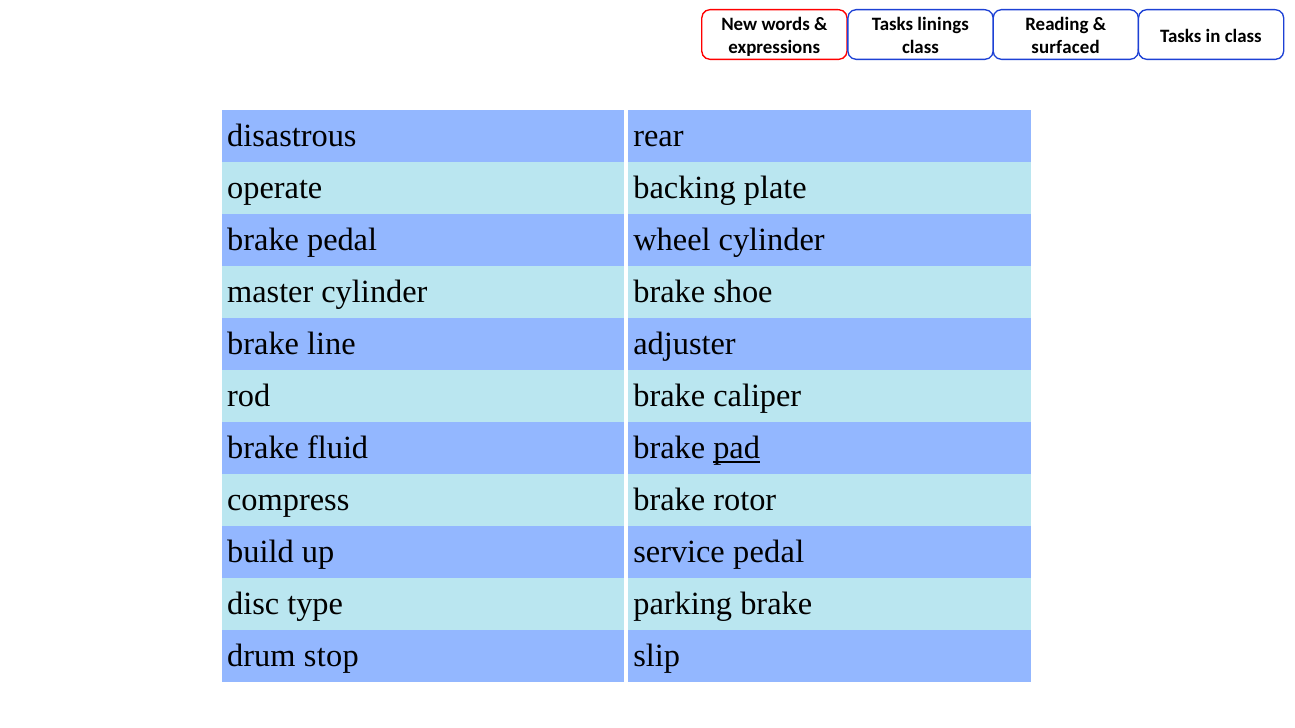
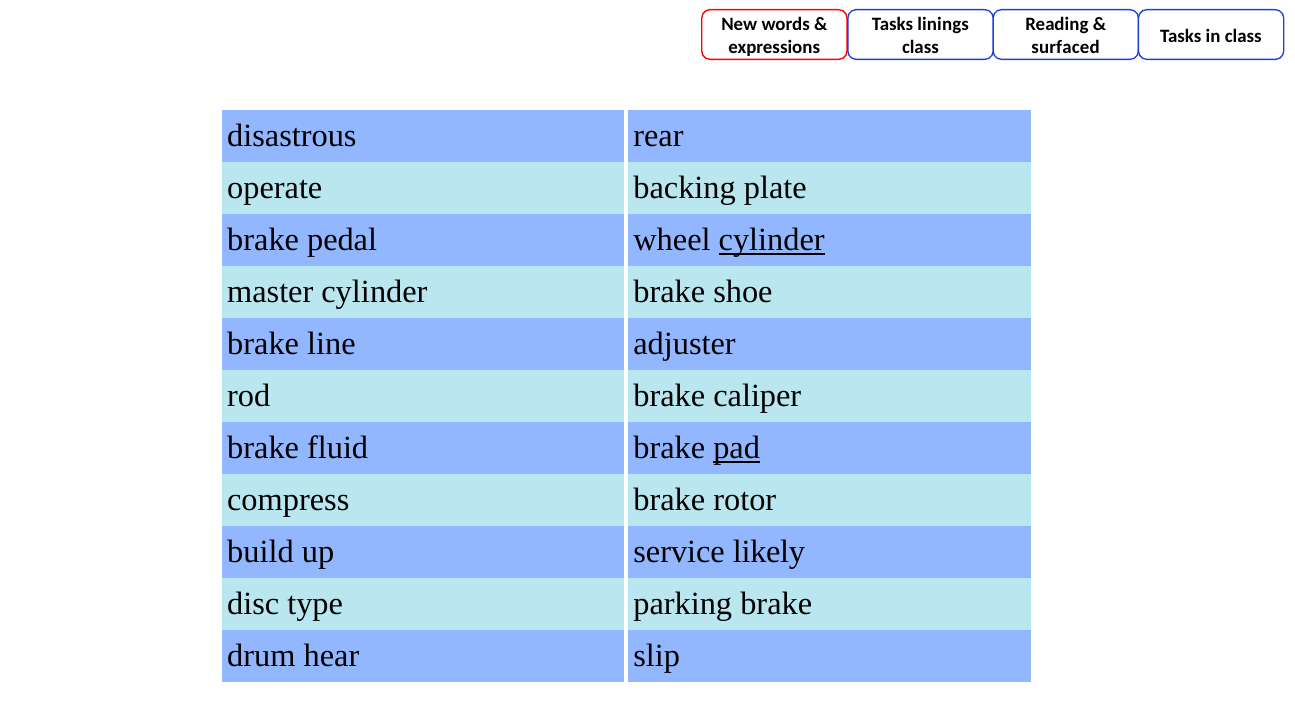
cylinder at (772, 240) underline: none -> present
service pedal: pedal -> likely
stop: stop -> hear
